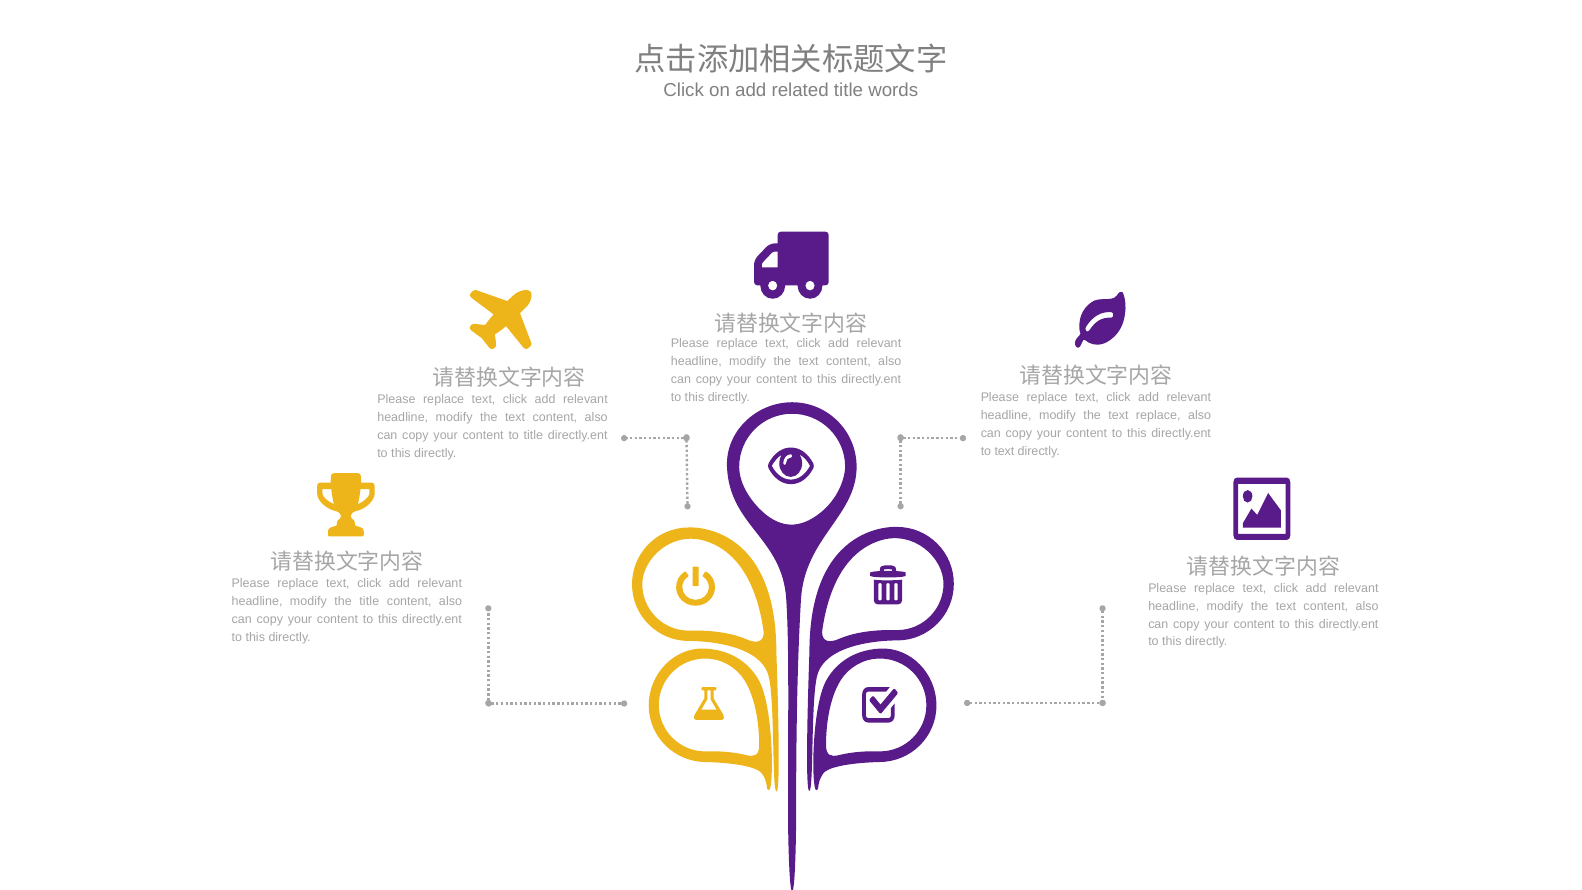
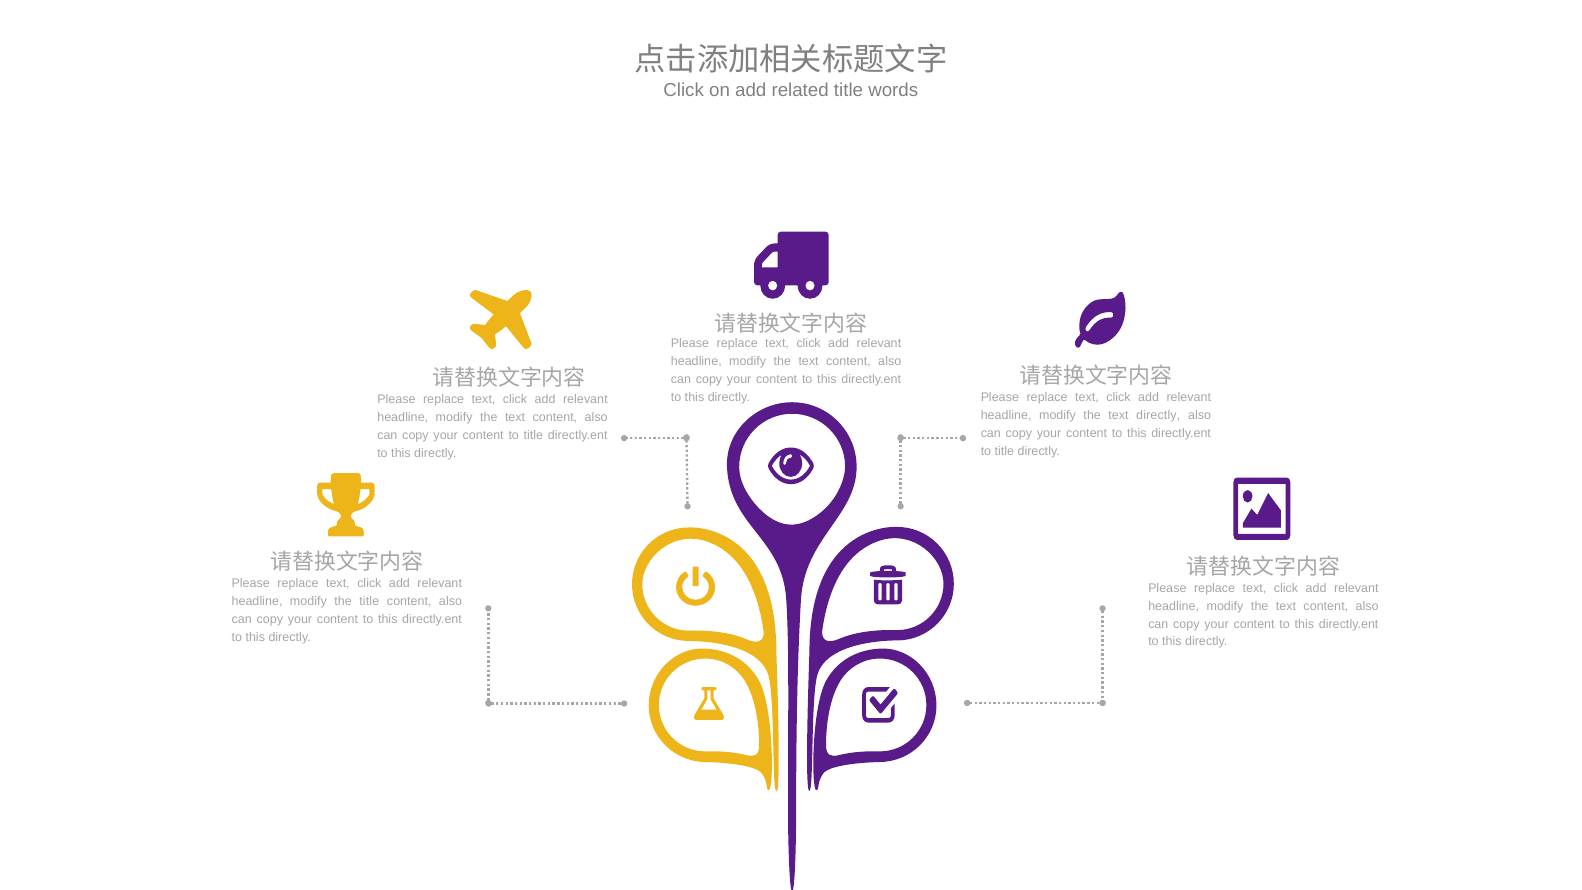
text replace: replace -> directly
text at (1004, 451): text -> title
